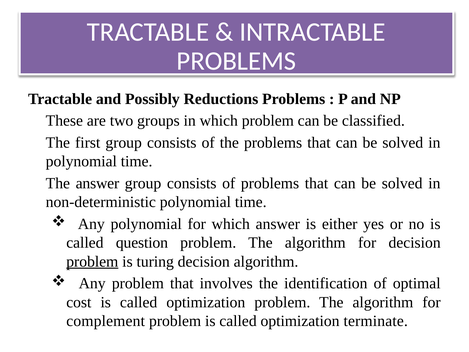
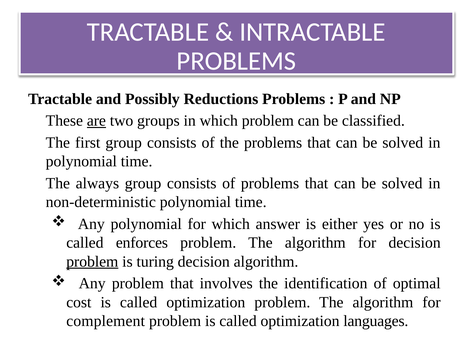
are underline: none -> present
The answer: answer -> always
question: question -> enforces
terminate: terminate -> languages
